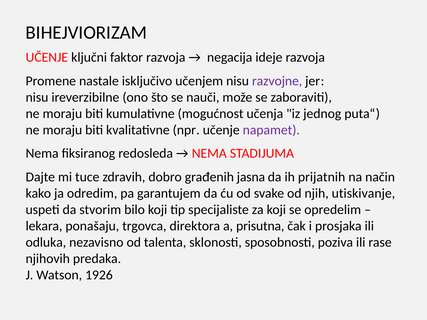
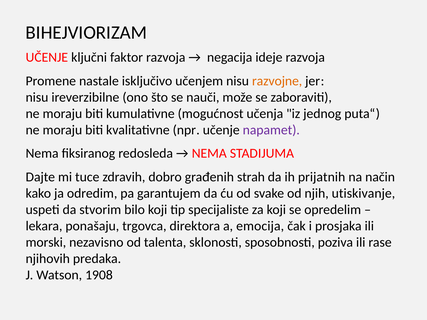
razvojne colour: purple -> orange
jasna: jasna -> strah
prisutna: prisutna -> emocija
odluka: odluka -> morski
1926: 1926 -> 1908
